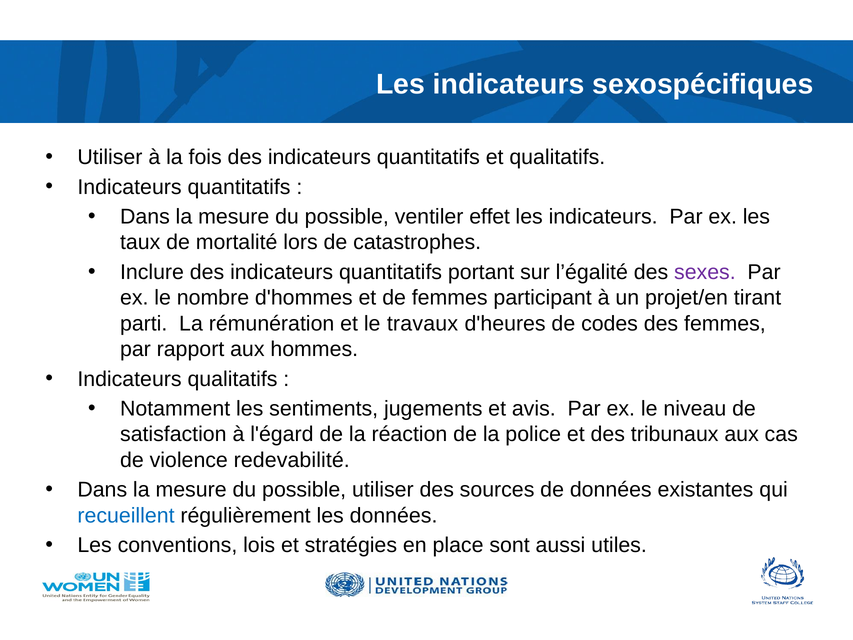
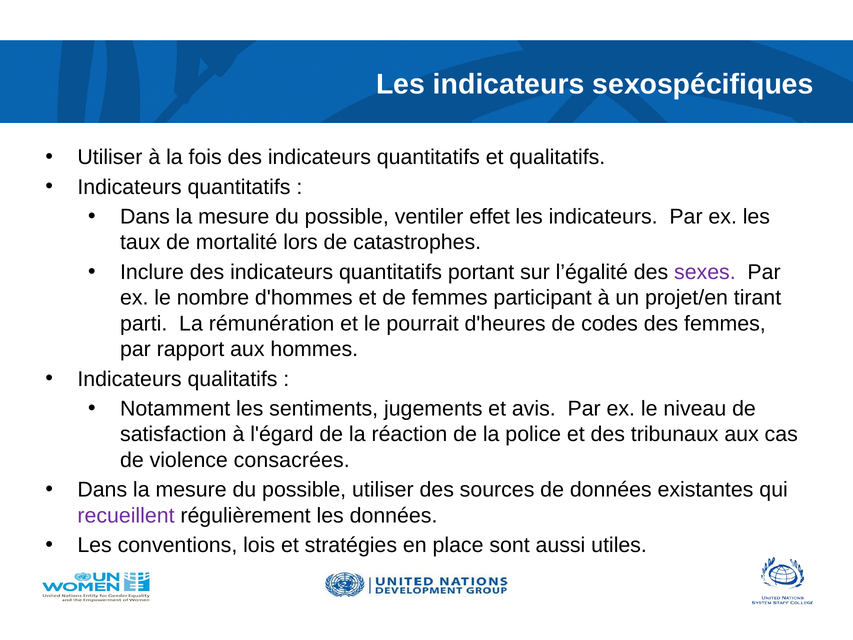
travaux: travaux -> pourrait
redevabilité: redevabilité -> consacrées
recueillent colour: blue -> purple
